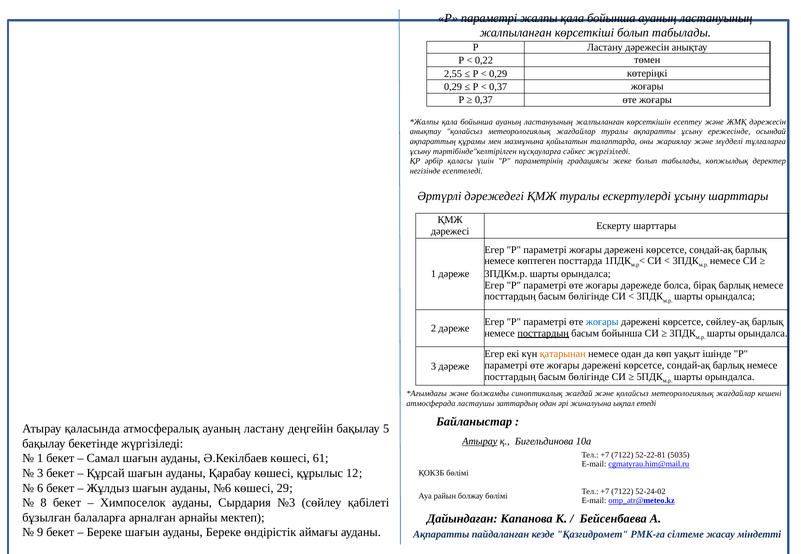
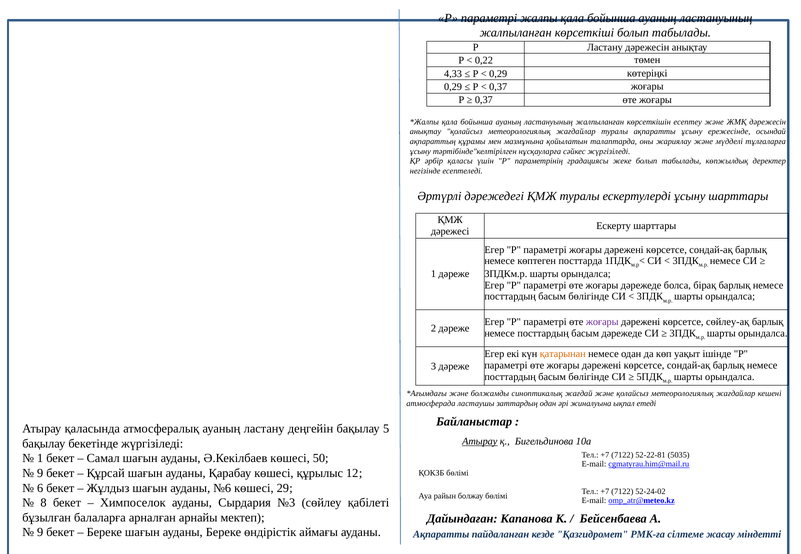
2,55: 2,55 -> 4,33
жоғары at (602, 322) colour: blue -> purple
посттардың at (543, 333) underline: present -> none
басым бойынша: бойынша -> дәрежеде
61: 61 -> 50
3 at (40, 474): 3 -> 9
